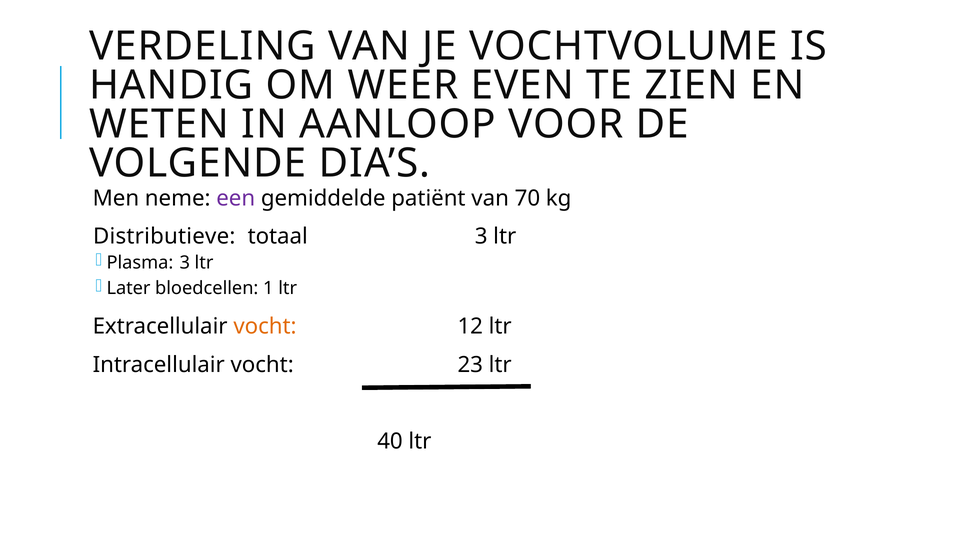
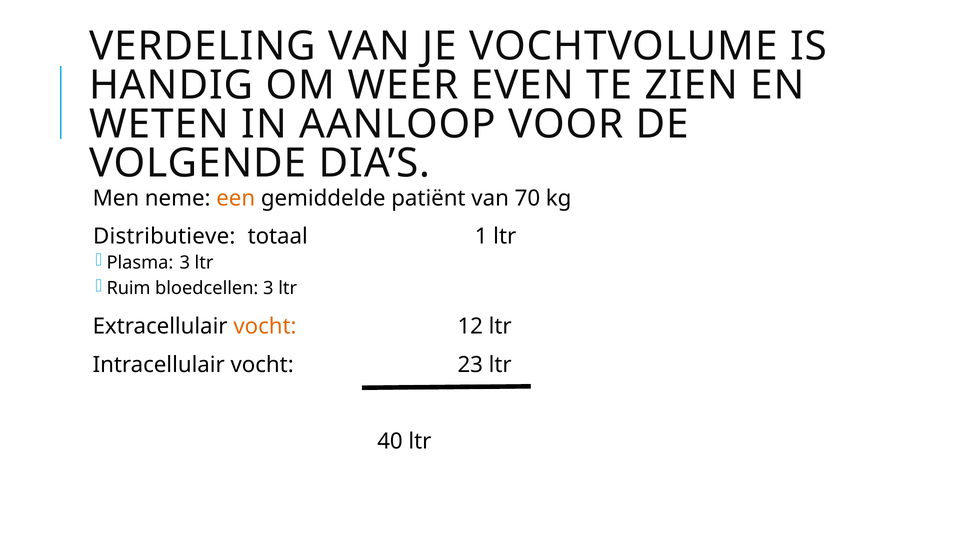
een colour: purple -> orange
totaal 3: 3 -> 1
Later: Later -> Ruim
bloedcellen 1: 1 -> 3
